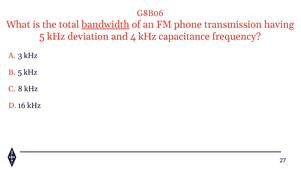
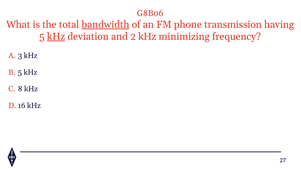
kHz at (56, 37) underline: none -> present
4: 4 -> 2
capacitance: capacitance -> minimizing
